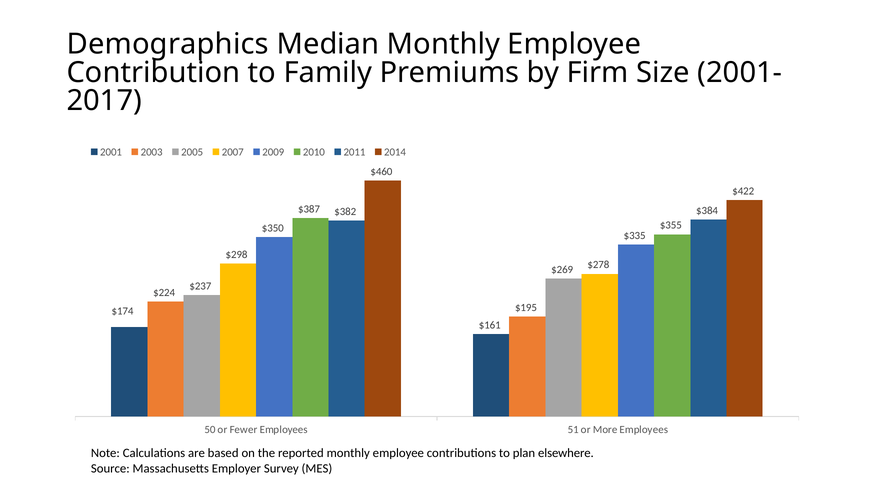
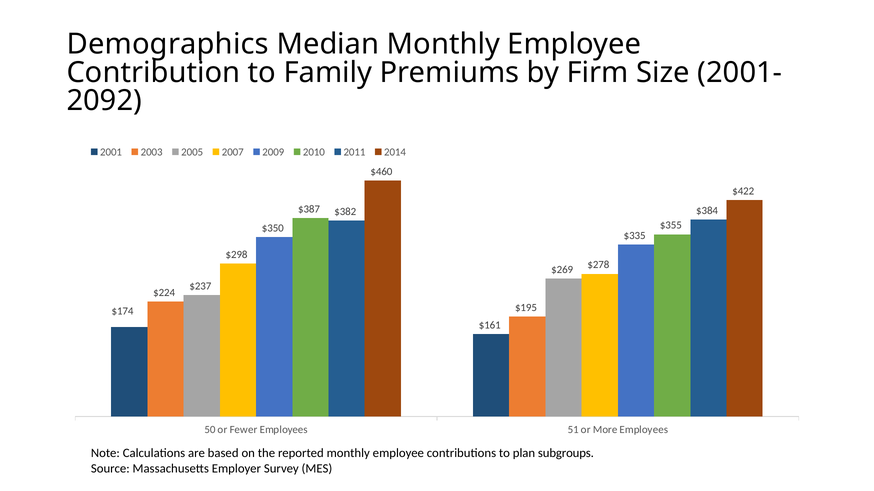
2017: 2017 -> 2092
elsewhere: elsewhere -> subgroups
